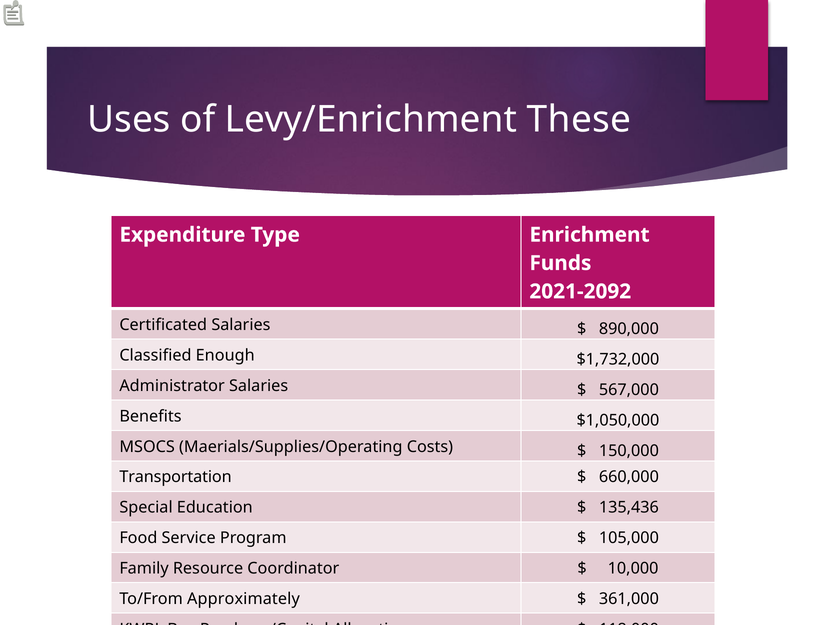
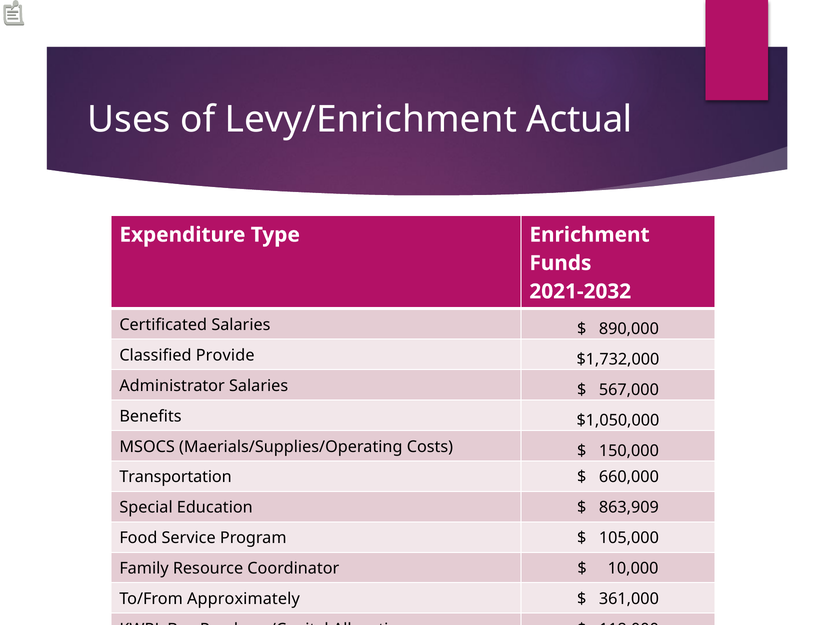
These: These -> Actual
2021-2092: 2021-2092 -> 2021-2032
Enough: Enough -> Provide
135,436: 135,436 -> 863,909
